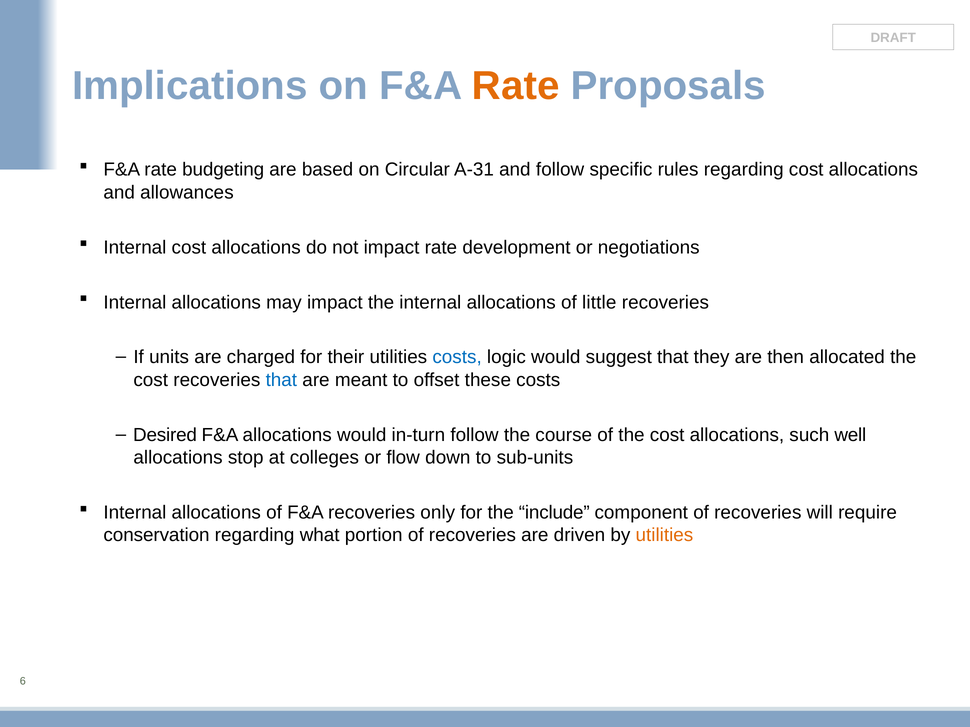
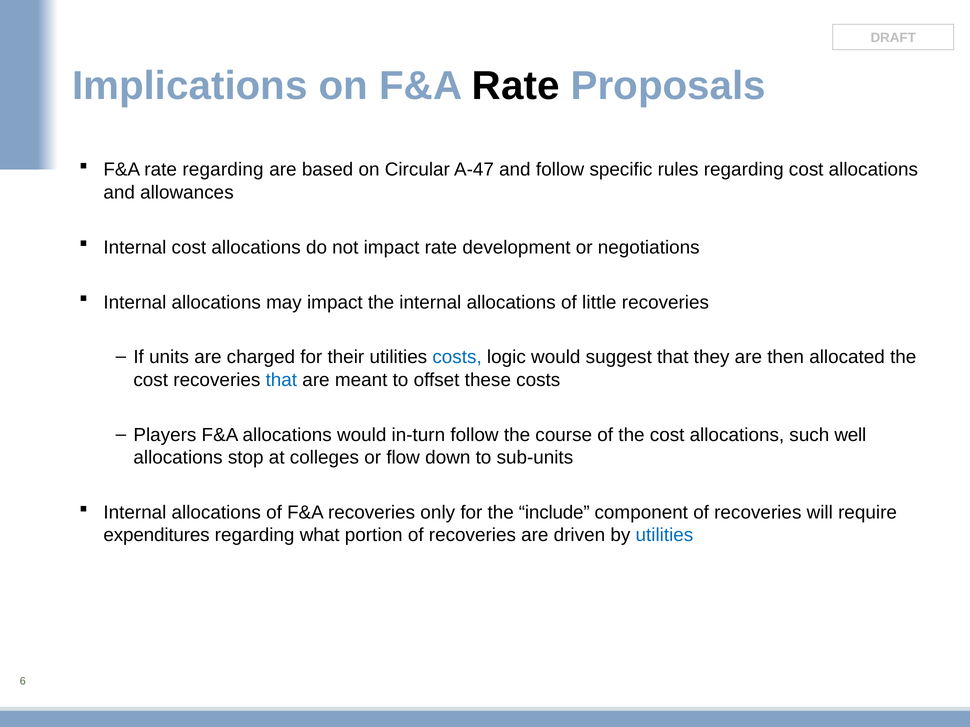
Rate at (516, 86) colour: orange -> black
rate budgeting: budgeting -> regarding
A-31: A-31 -> A-47
Desired: Desired -> Players
conservation: conservation -> expenditures
utilities at (664, 535) colour: orange -> blue
